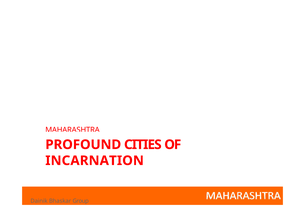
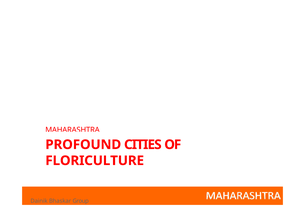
INCARNATION: INCARNATION -> FLORICULTURE
